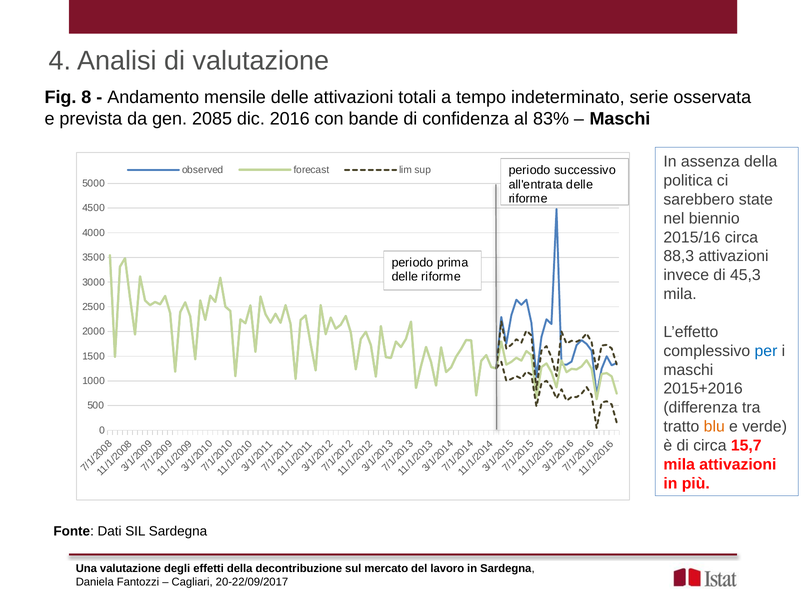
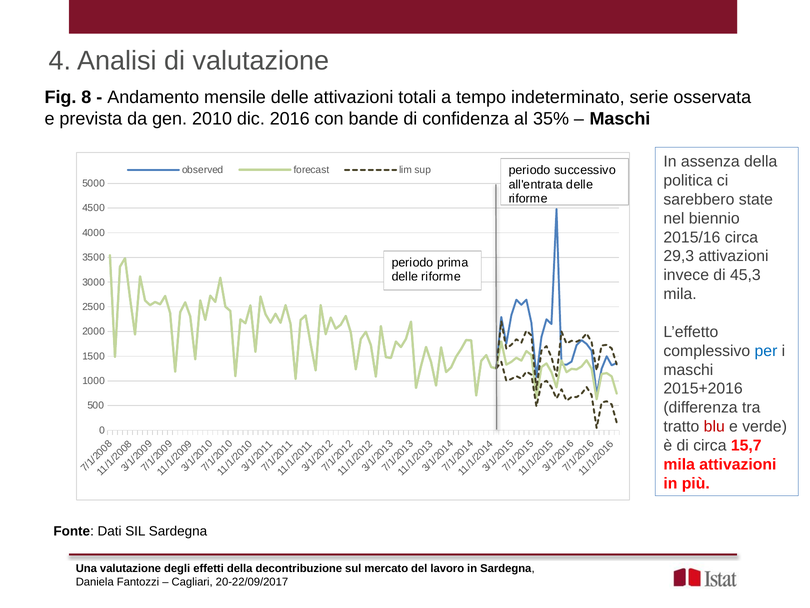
2085: 2085 -> 2010
83%: 83% -> 35%
88,3: 88,3 -> 29,3
blu colour: orange -> red
